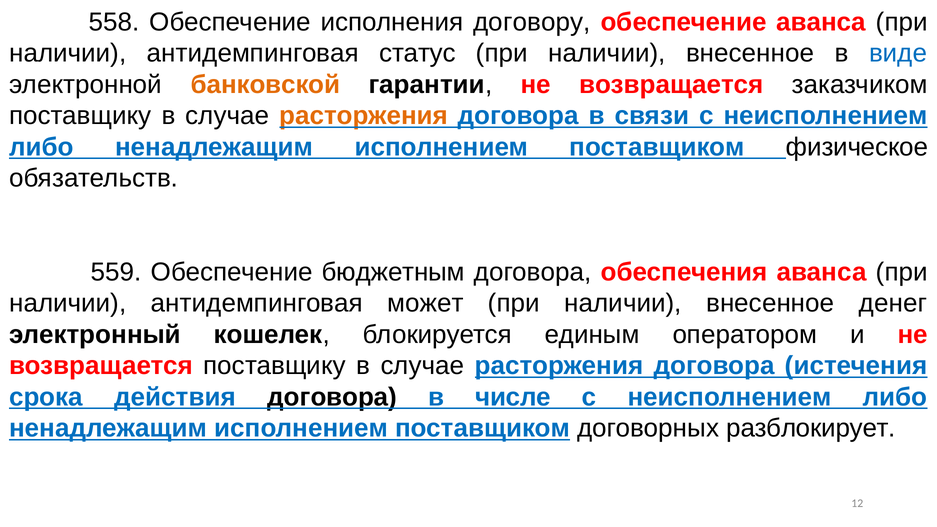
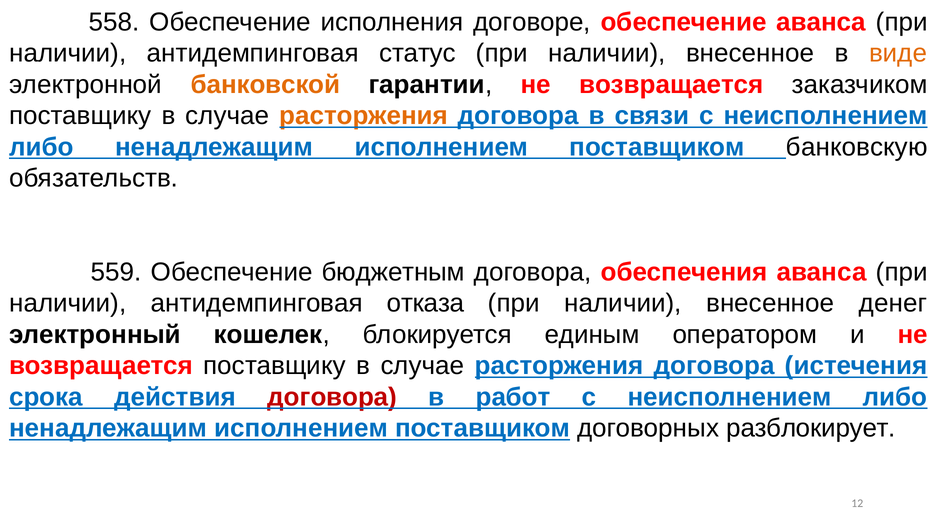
договору: договору -> договоре
виде colour: blue -> orange
физическое: физическое -> банковскую
может: может -> отказа
договора at (332, 397) colour: black -> red
числе: числе -> работ
